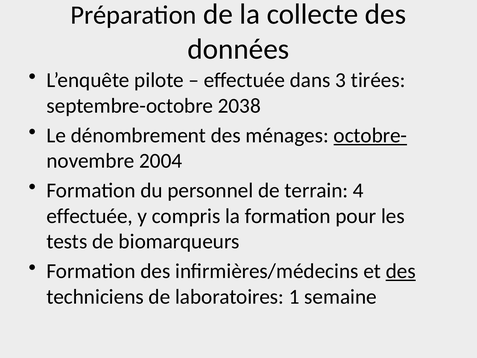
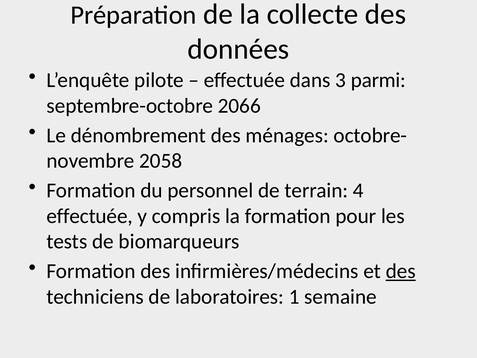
tirées: tirées -> parmi
2038: 2038 -> 2066
octobre- underline: present -> none
2004: 2004 -> 2058
